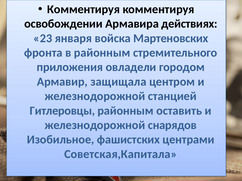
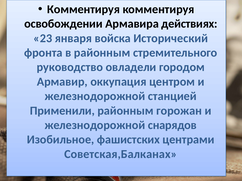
Мартеновских: Мартеновских -> Исторический
приложения: приложения -> руководство
защищала: защищала -> оккупация
Гитлеровцы: Гитлеровцы -> Применили
оставить: оставить -> горожан
Советская,Капитала: Советская,Капитала -> Советская,Балканах
